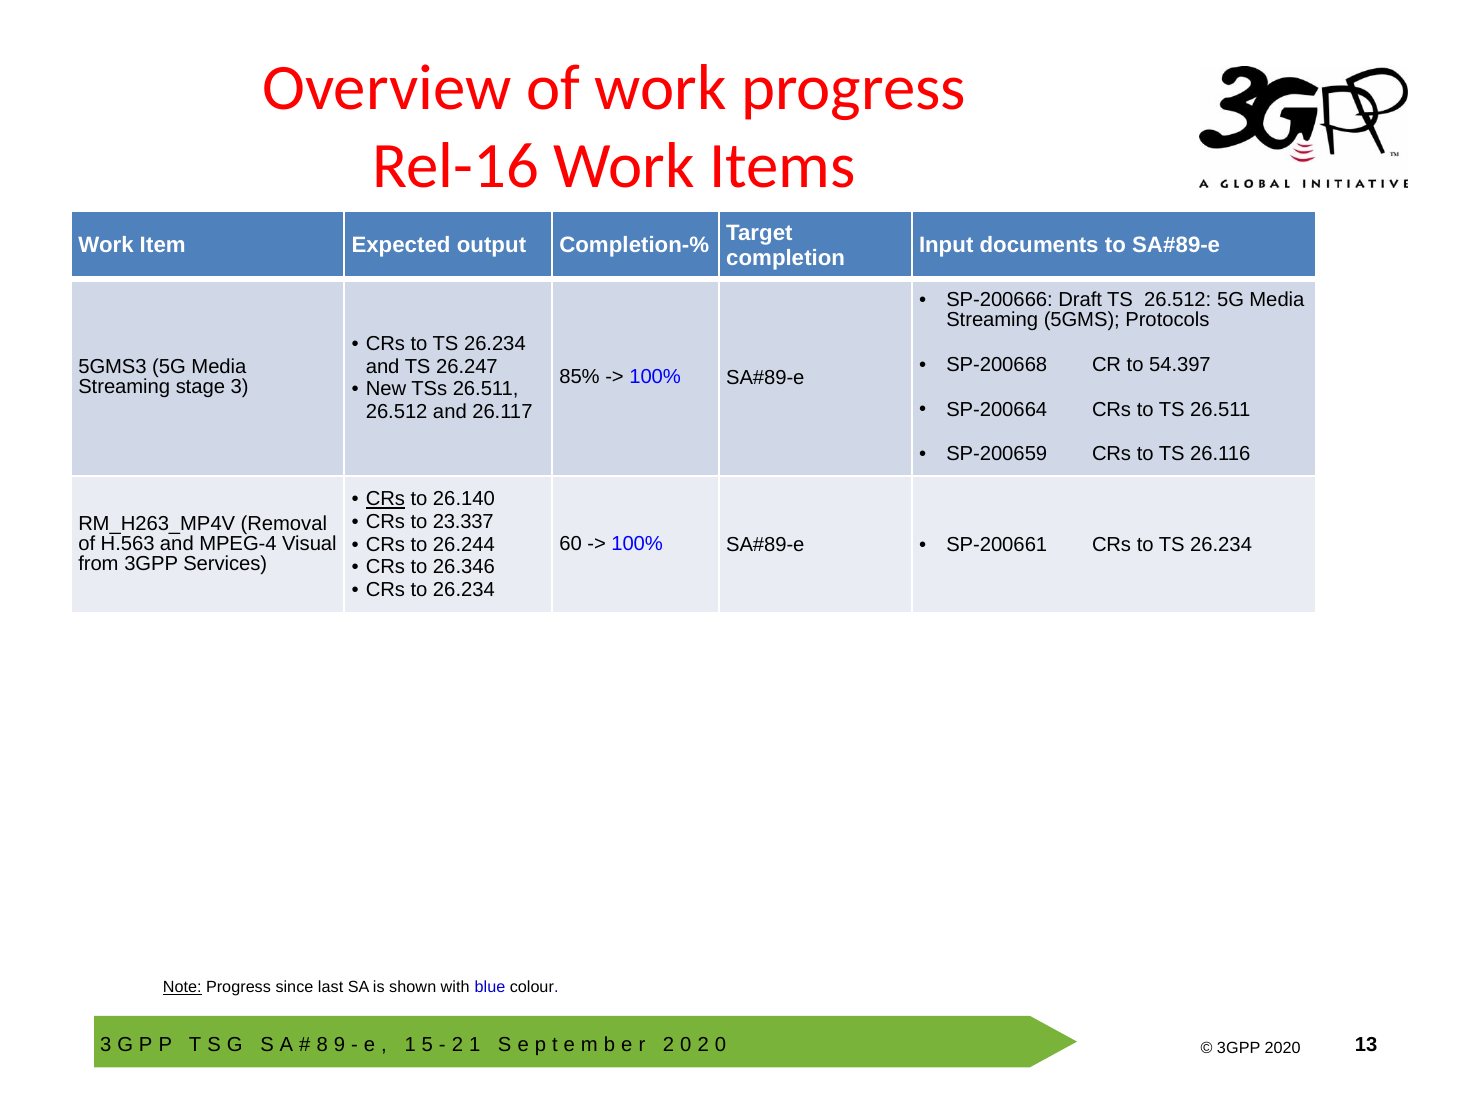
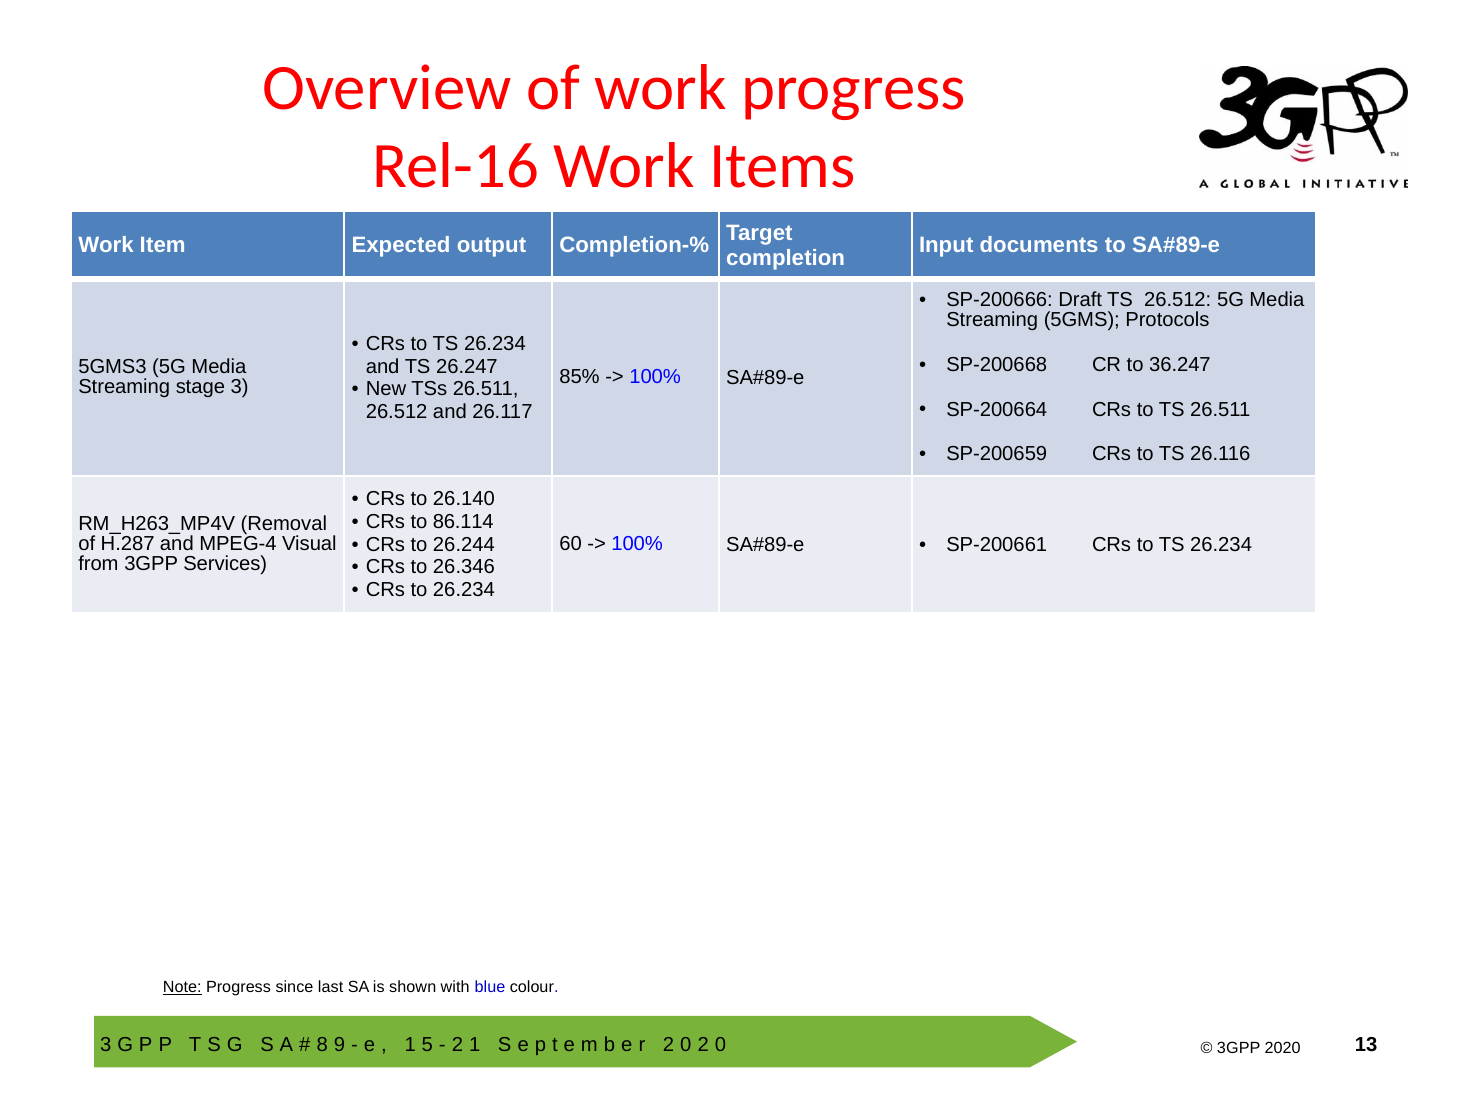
54.397: 54.397 -> 36.247
CRs at (385, 499) underline: present -> none
23.337: 23.337 -> 86.114
H.563: H.563 -> H.287
